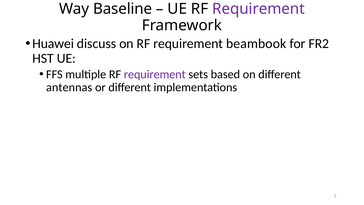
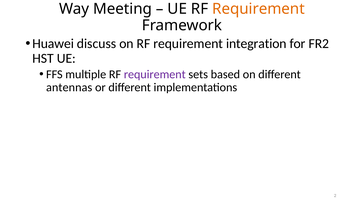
Baseline: Baseline -> Meeting
Requirement at (258, 9) colour: purple -> orange
beambook: beambook -> integration
